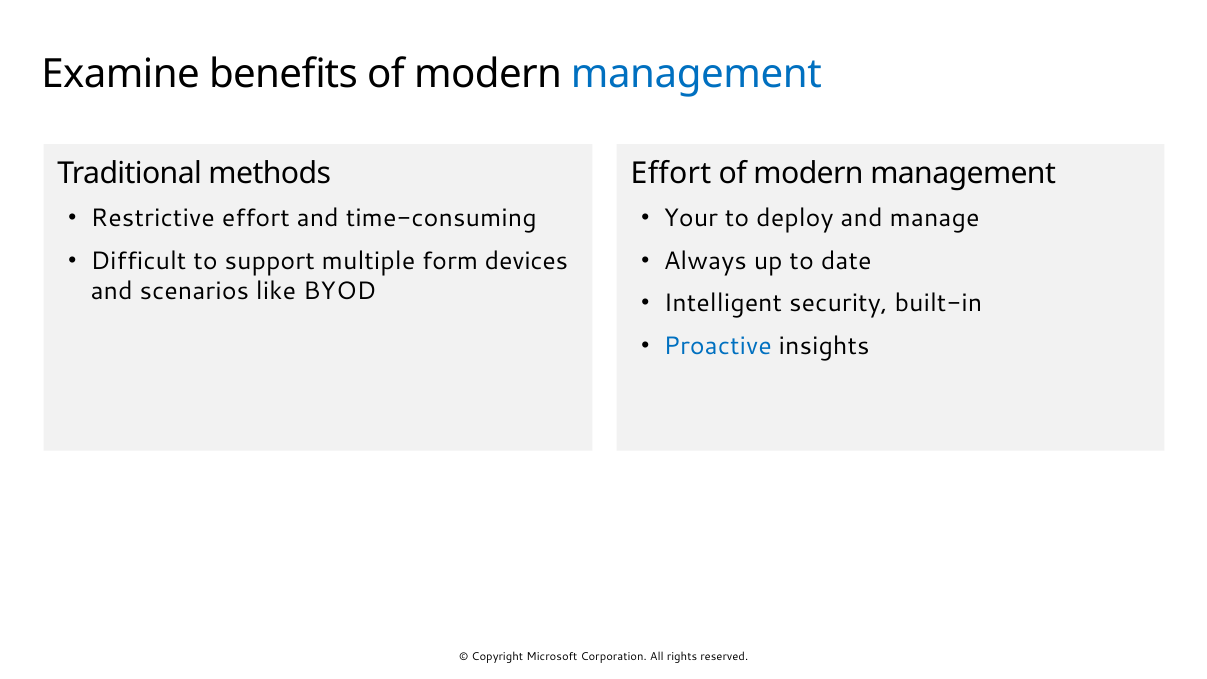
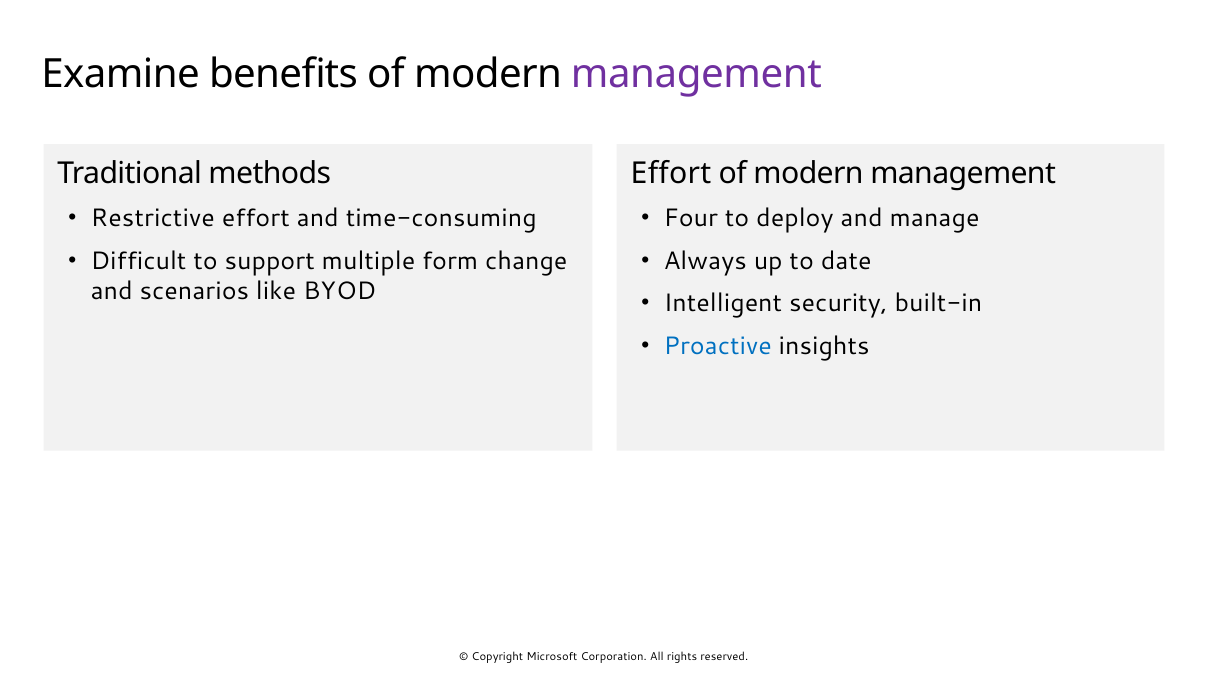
management at (696, 74) colour: blue -> purple
Your: Your -> Four
devices: devices -> change
